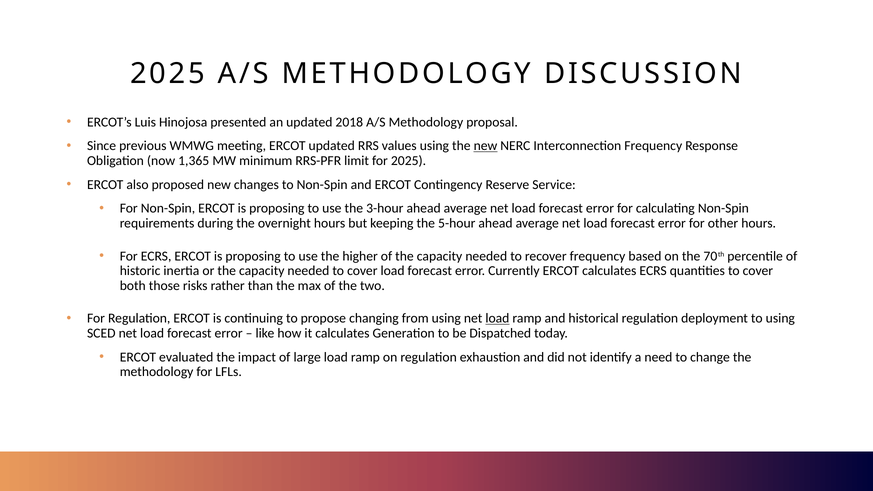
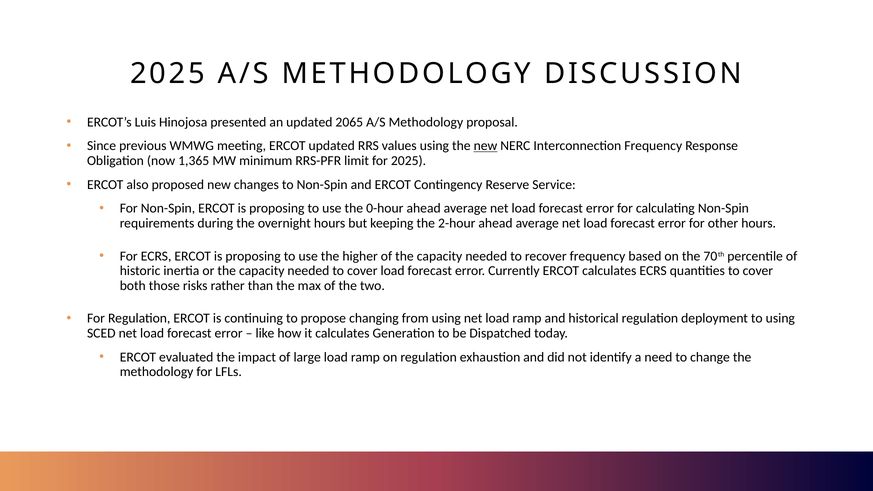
2018: 2018 -> 2065
3-hour: 3-hour -> 0-hour
5-hour: 5-hour -> 2-hour
load at (497, 318) underline: present -> none
